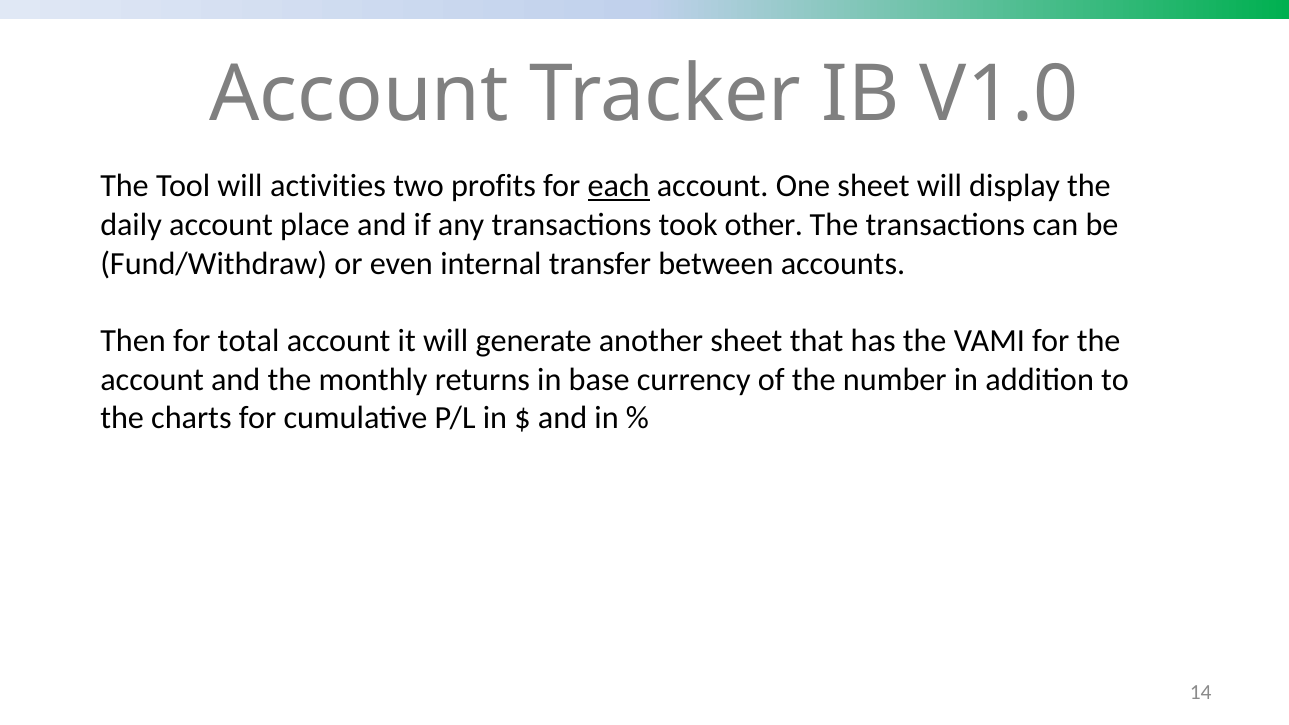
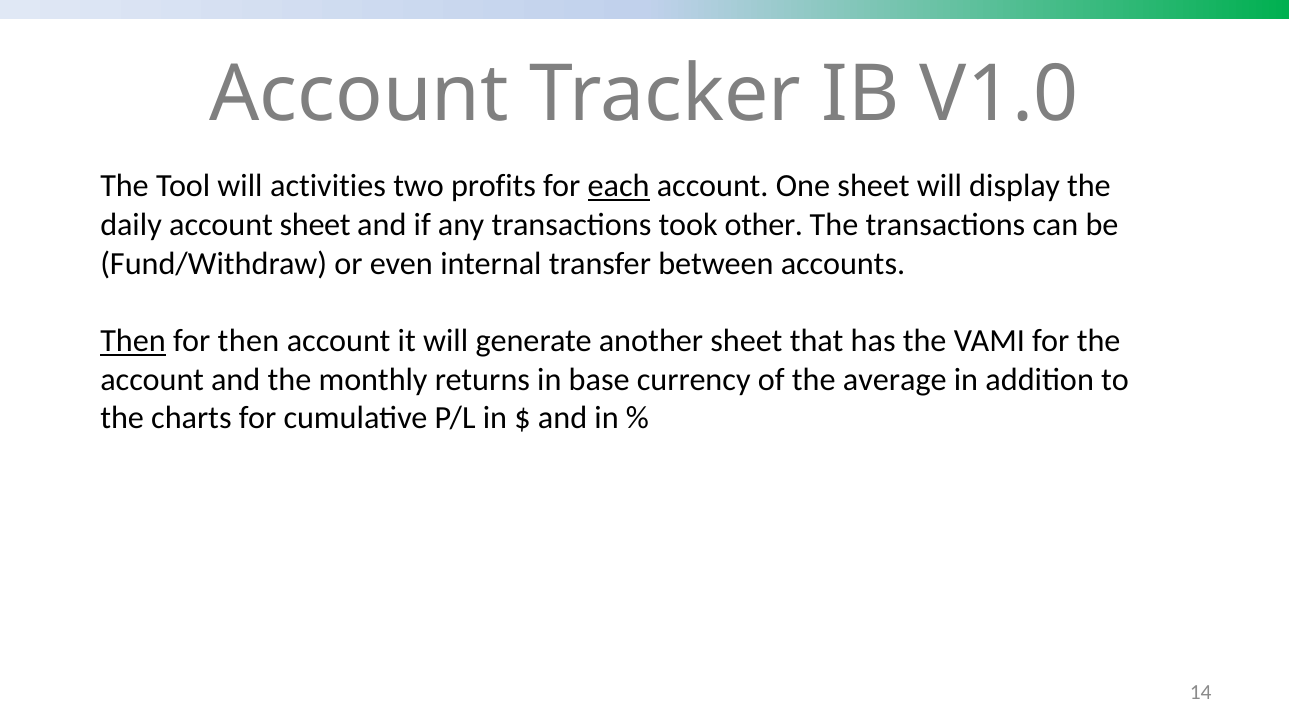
account place: place -> sheet
Then at (133, 341) underline: none -> present
for total: total -> then
number: number -> average
